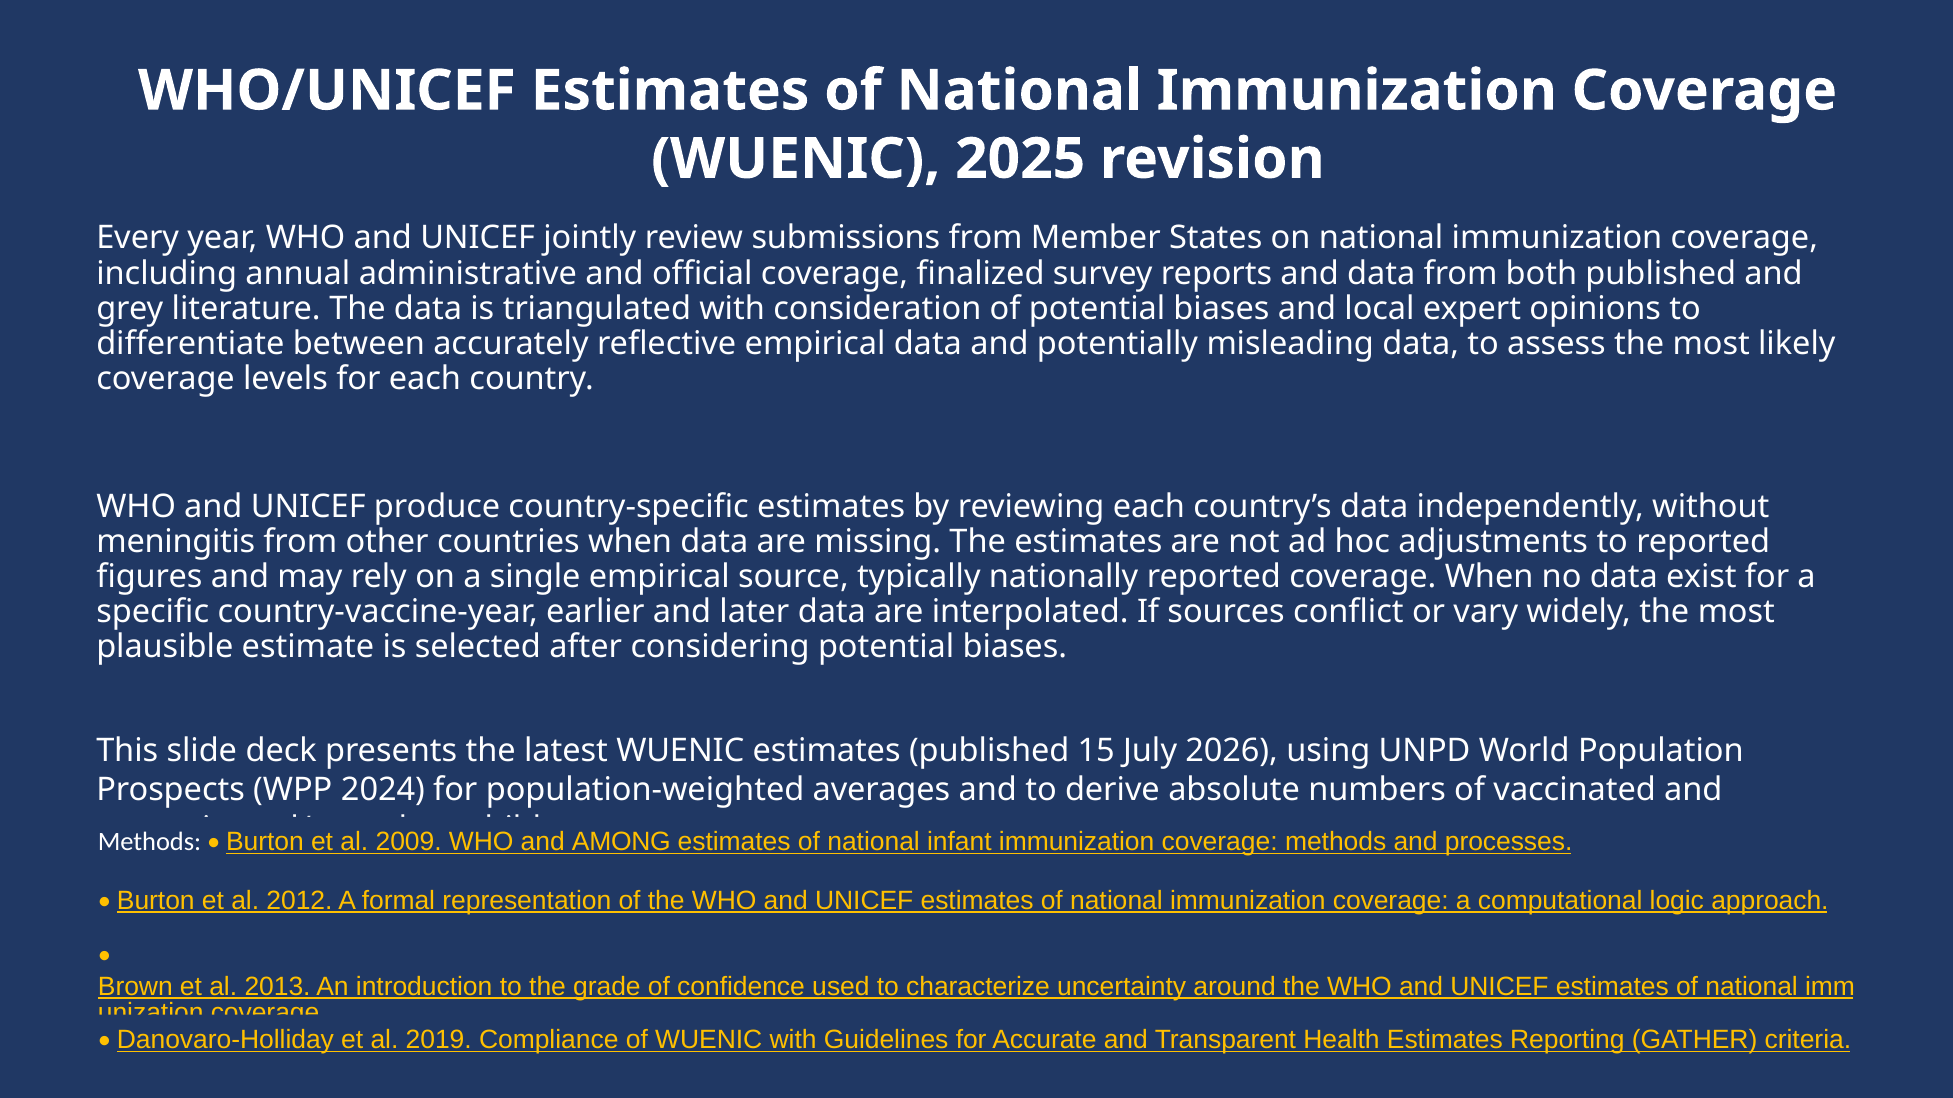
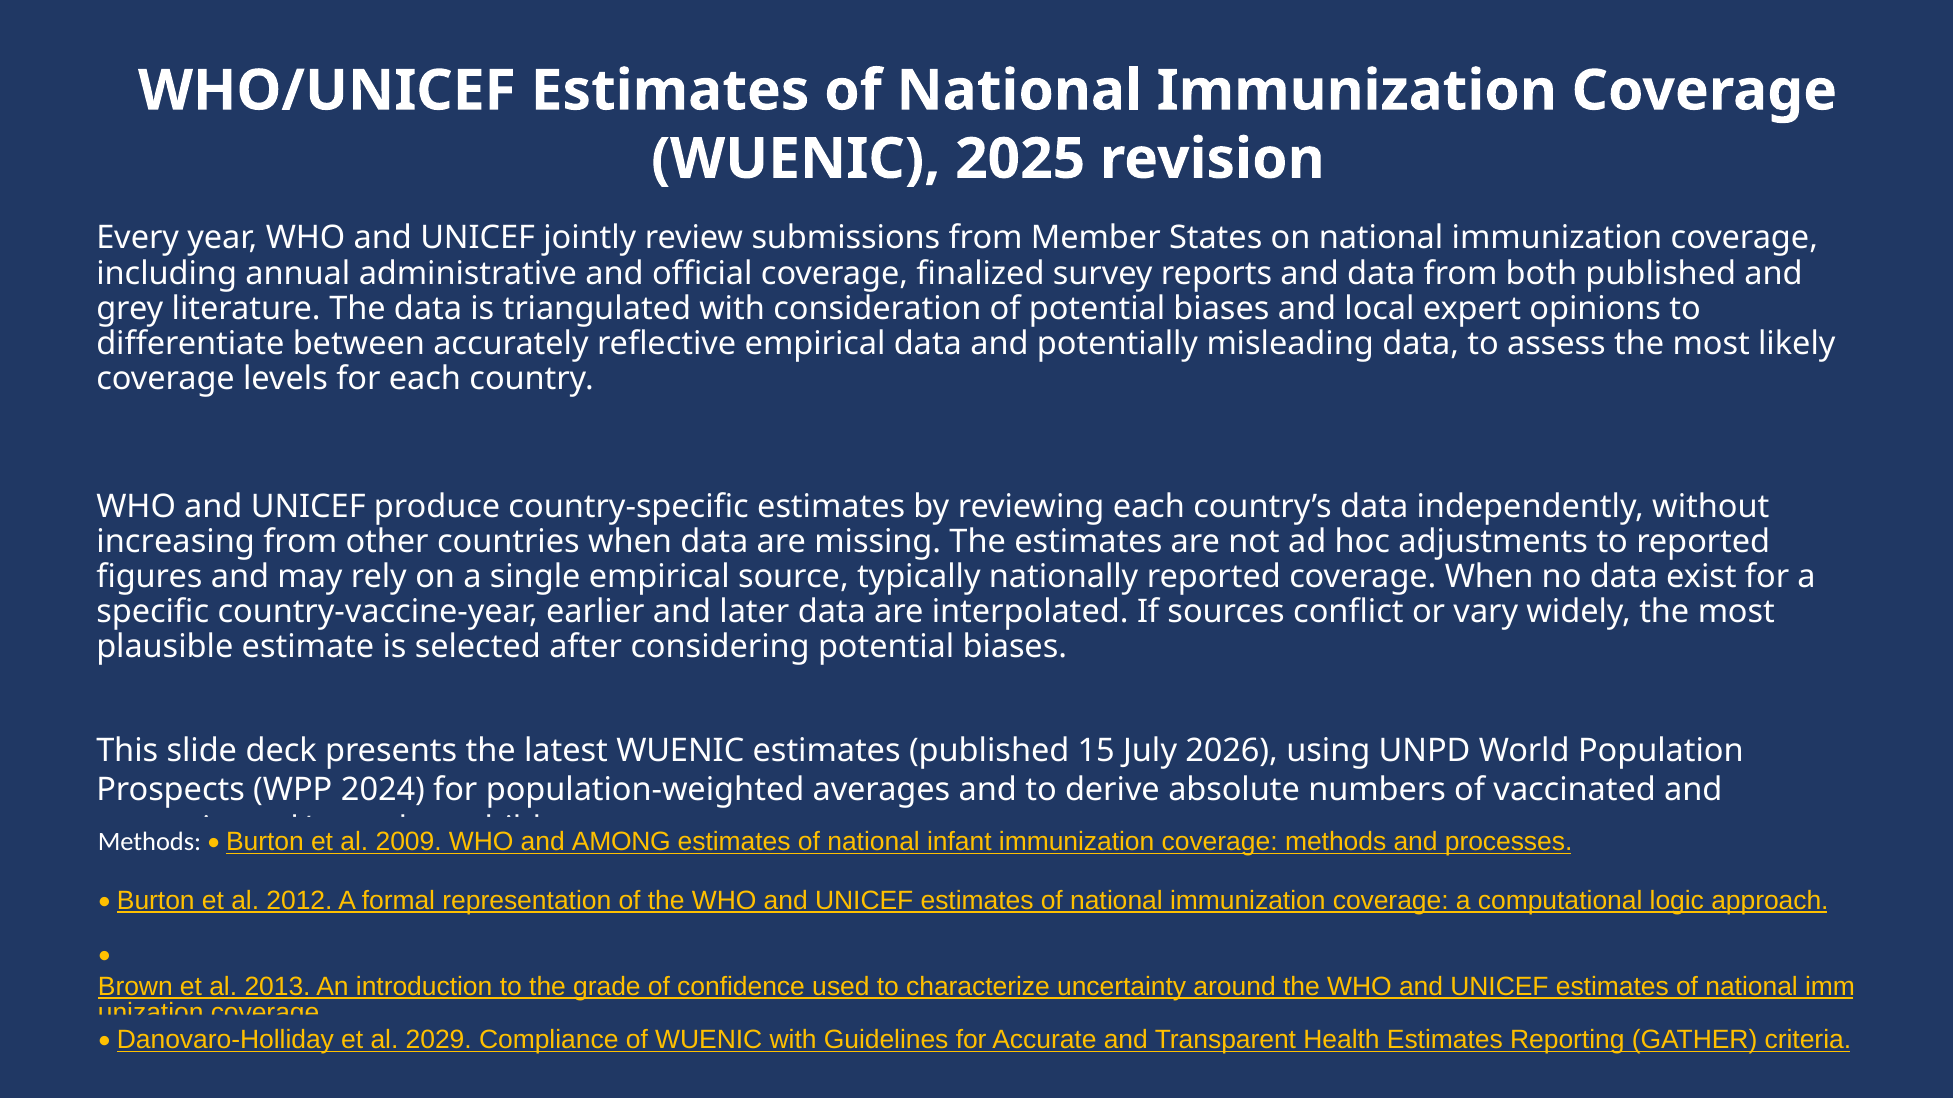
meningitis: meningitis -> increasing
2019: 2019 -> 2029
